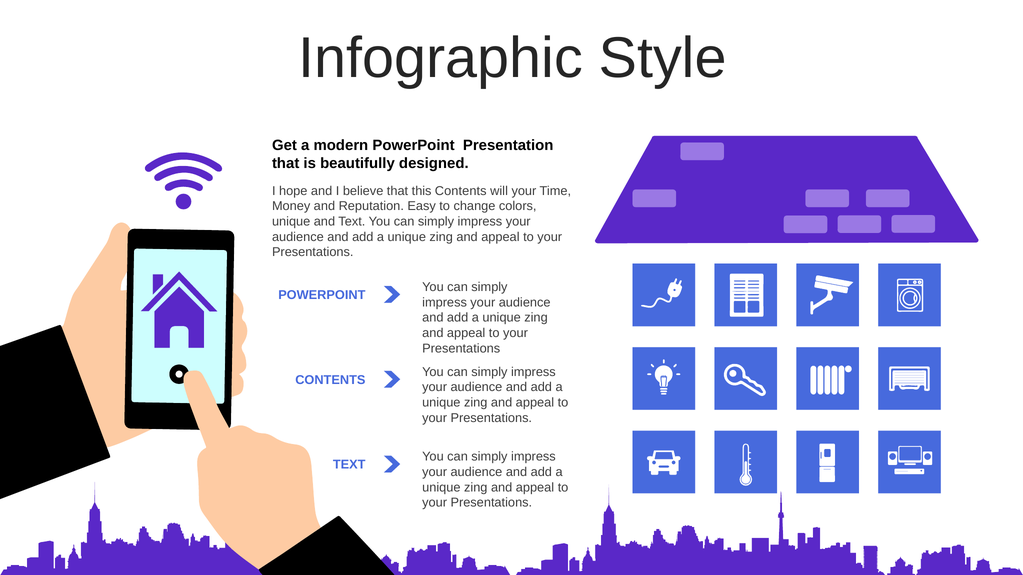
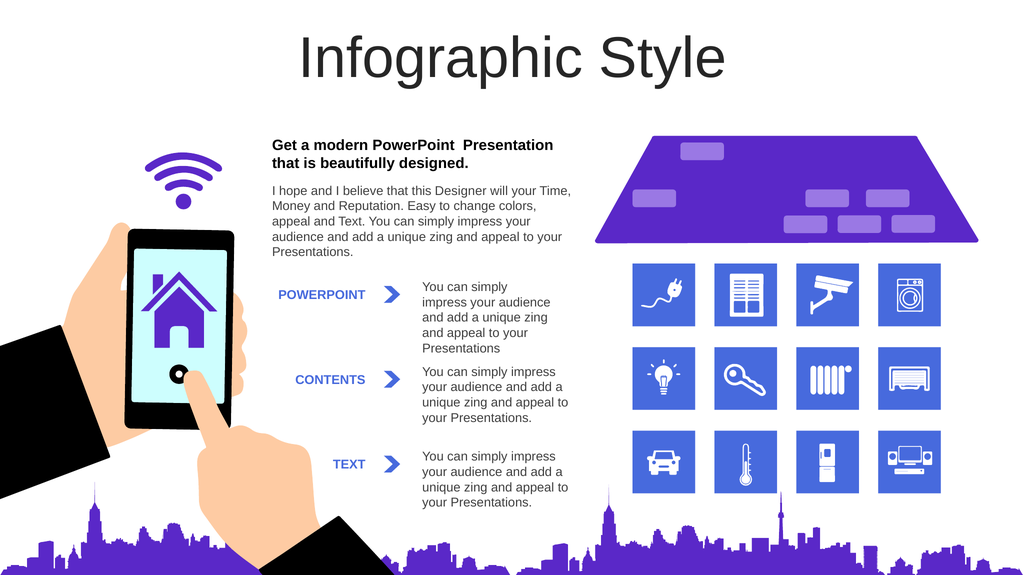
this Contents: Contents -> Designer
unique at (291, 222): unique -> appeal
